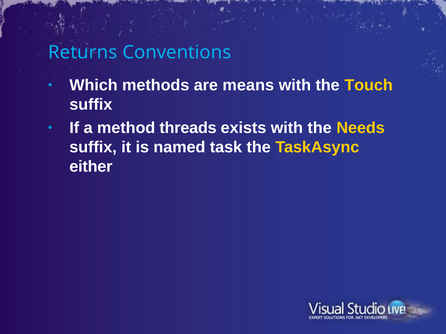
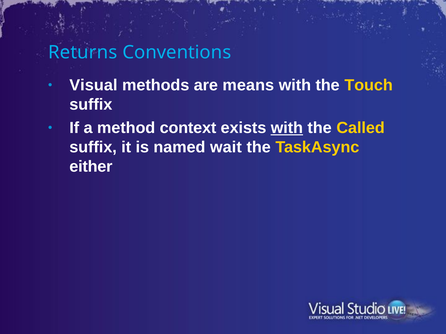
Which: Which -> Visual
threads: threads -> context
with at (287, 128) underline: none -> present
Needs: Needs -> Called
task: task -> wait
